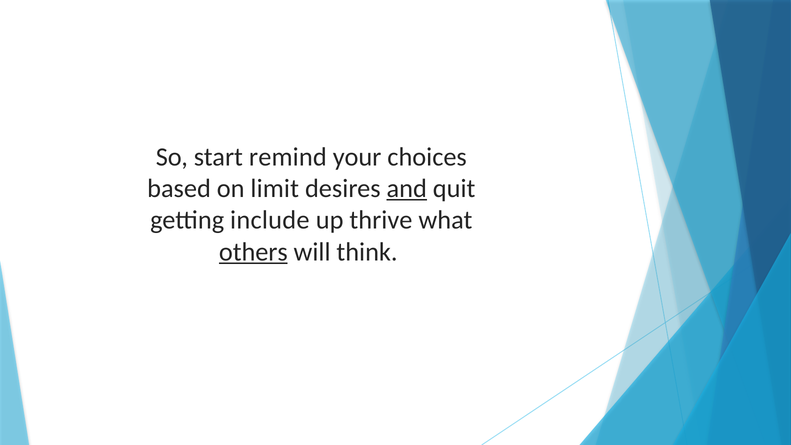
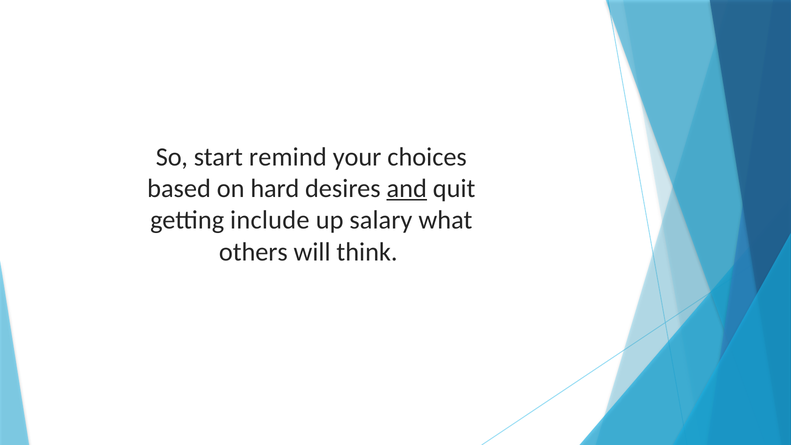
limit: limit -> hard
thrive: thrive -> salary
others underline: present -> none
